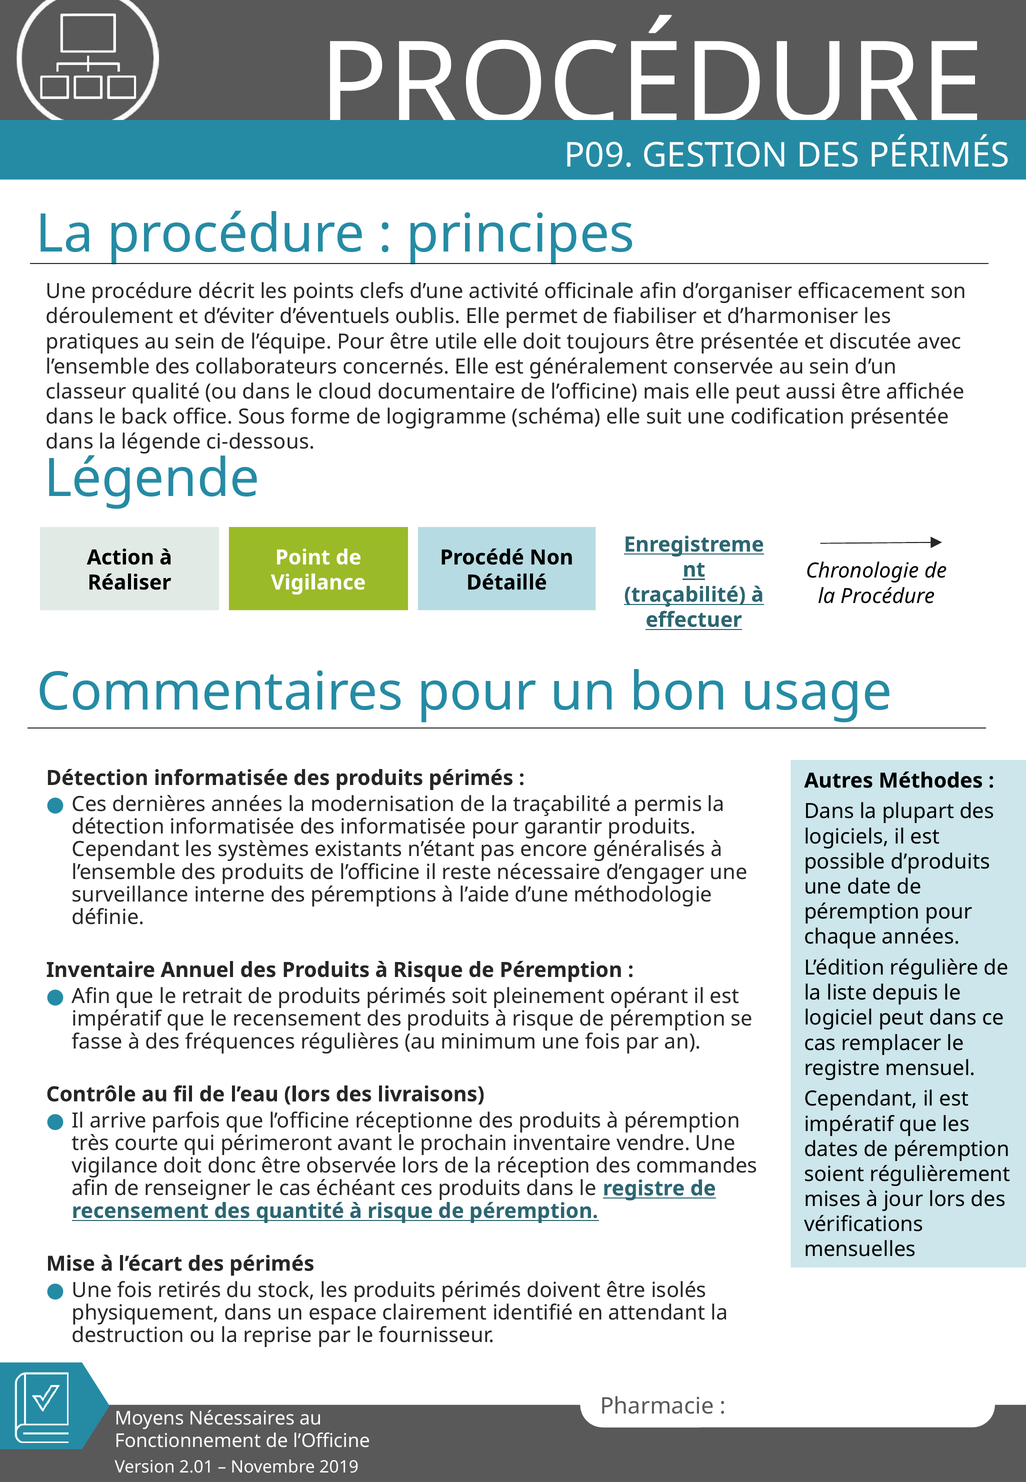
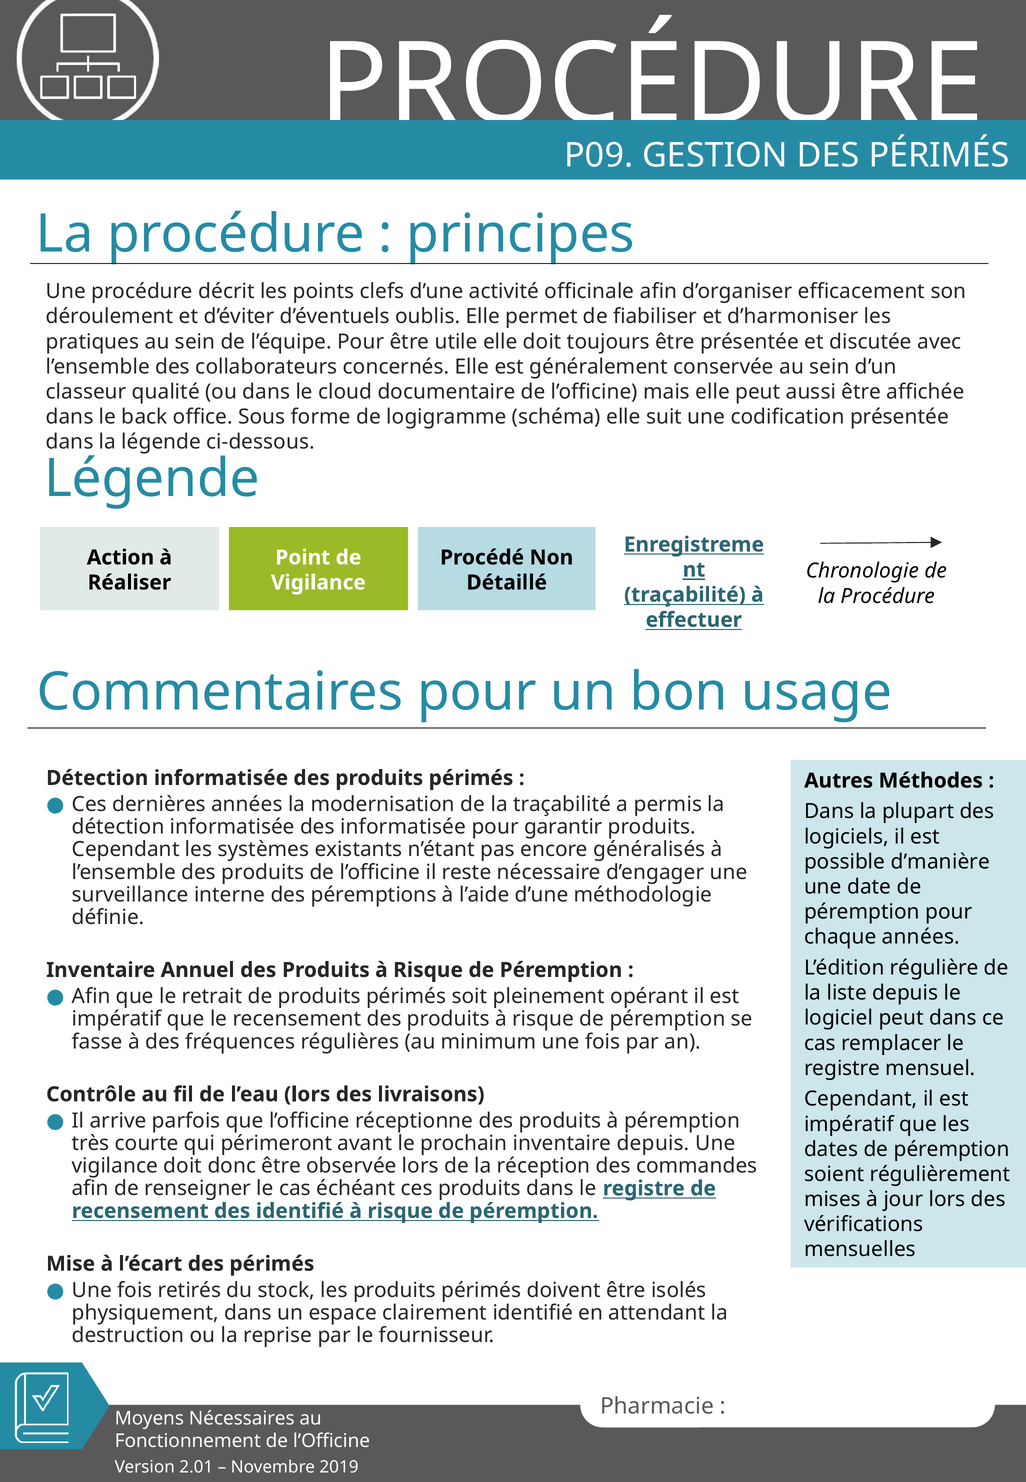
d’produits: d’produits -> d’manière
inventaire vendre: vendre -> depuis
des quantité: quantité -> identifié
